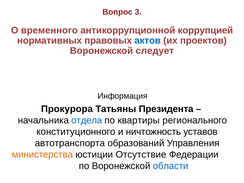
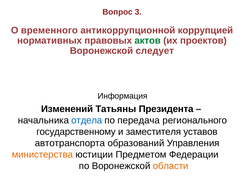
актов colour: blue -> green
Прокурора: Прокурора -> Изменений
квартиры: квартиры -> передача
конституционного: конституционного -> государственному
ничтожность: ничтожность -> заместителя
Отсутствие: Отсутствие -> Предметом
области colour: blue -> orange
